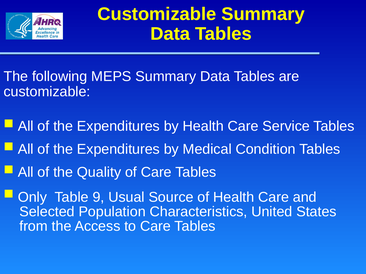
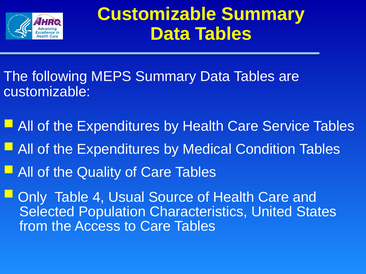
9: 9 -> 4
